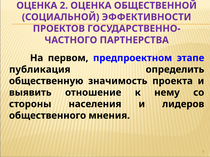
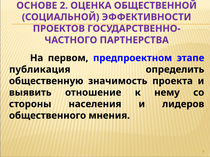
ОЦЕНКА at (37, 6): ОЦЕНКА -> ОСНОВЕ
